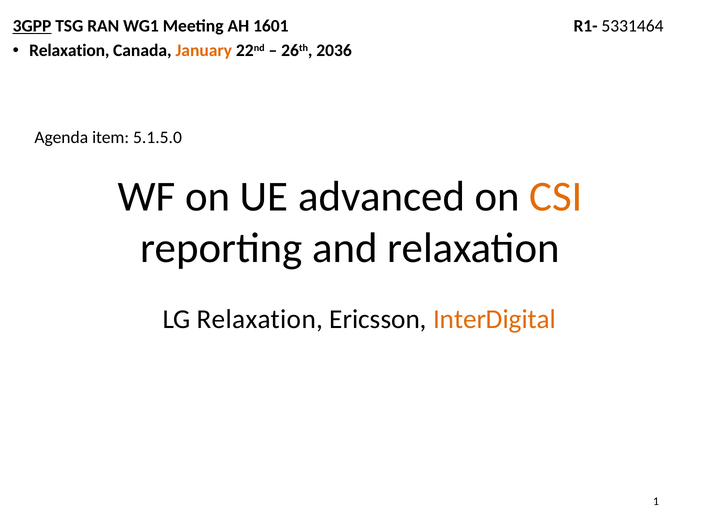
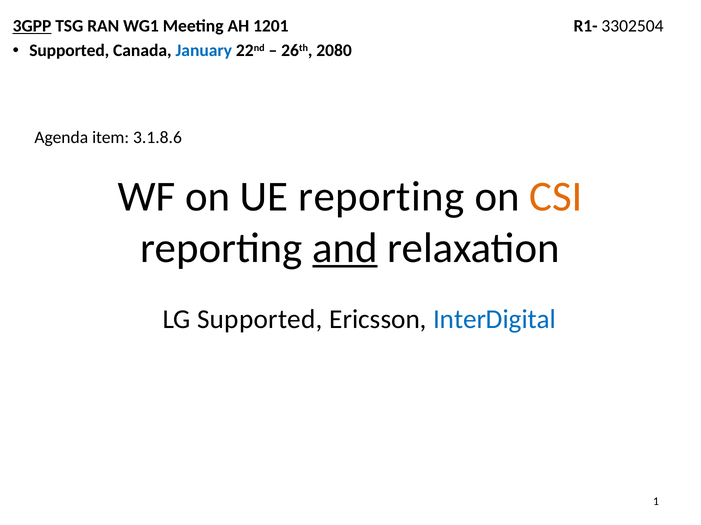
1601: 1601 -> 1201
5331464: 5331464 -> 3302504
Relaxation at (69, 51): Relaxation -> Supported
January colour: orange -> blue
2036: 2036 -> 2080
5.1.5.0: 5.1.5.0 -> 3.1.8.6
UE advanced: advanced -> reporting
and underline: none -> present
LG Relaxation: Relaxation -> Supported
InterDigital colour: orange -> blue
